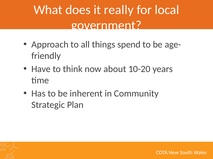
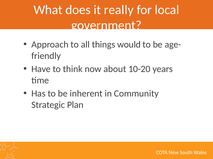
spend: spend -> would
